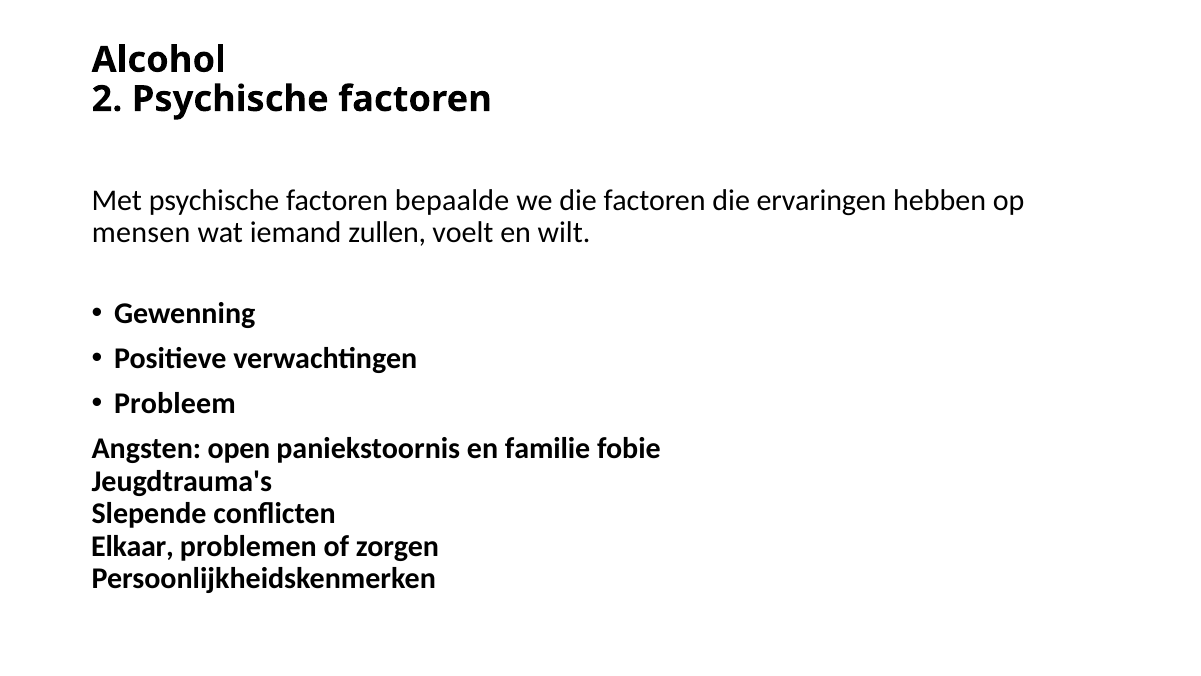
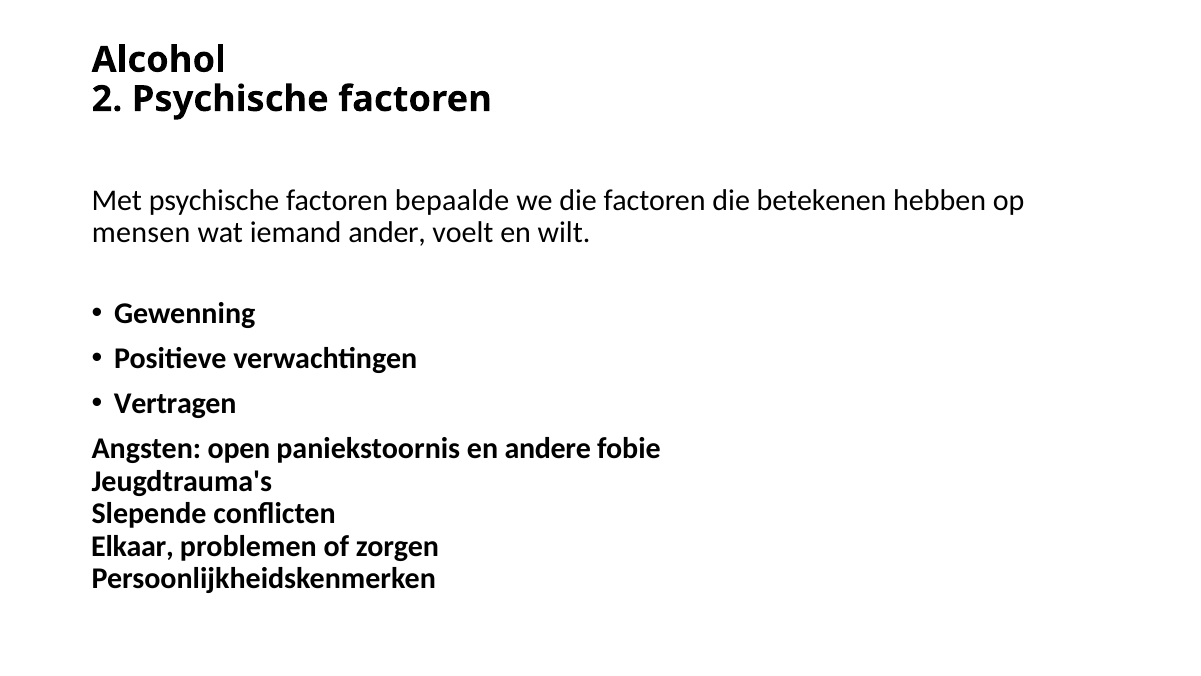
ervaringen: ervaringen -> betekenen
zullen: zullen -> ander
Probleem: Probleem -> Vertragen
familie: familie -> andere
